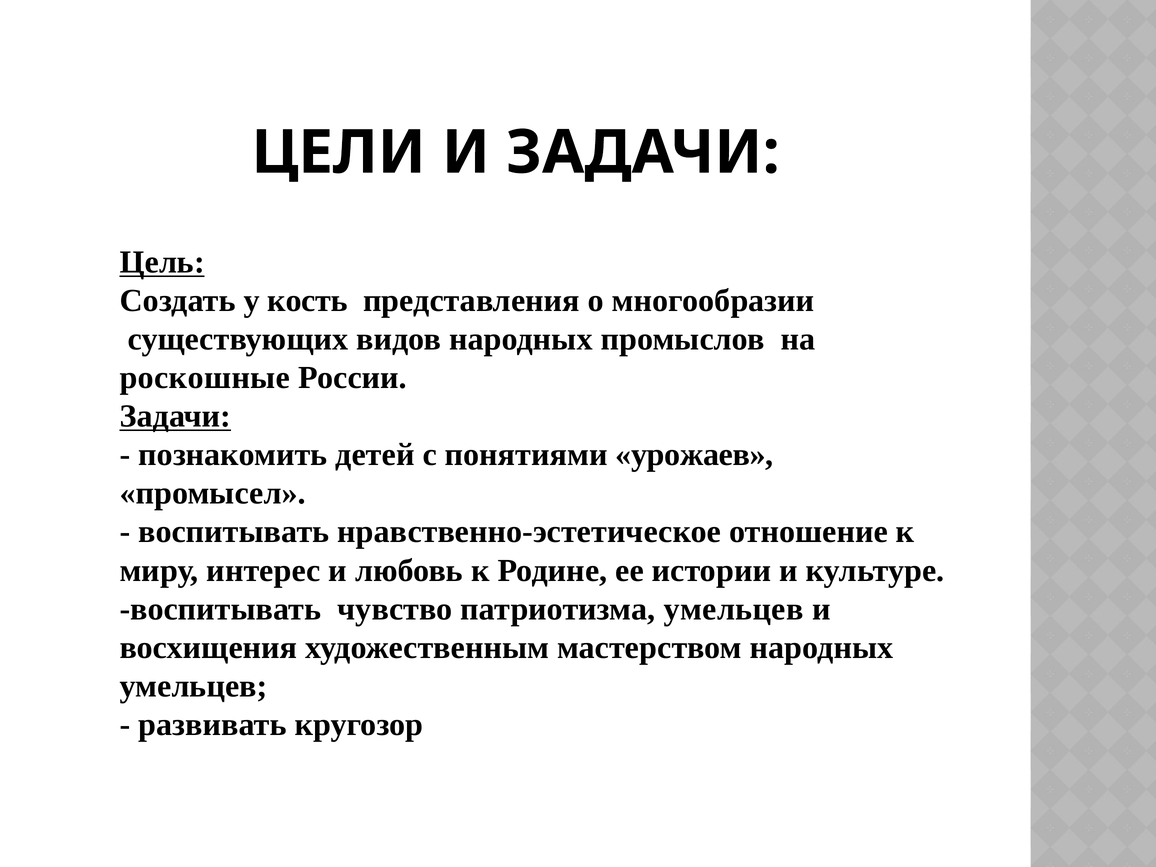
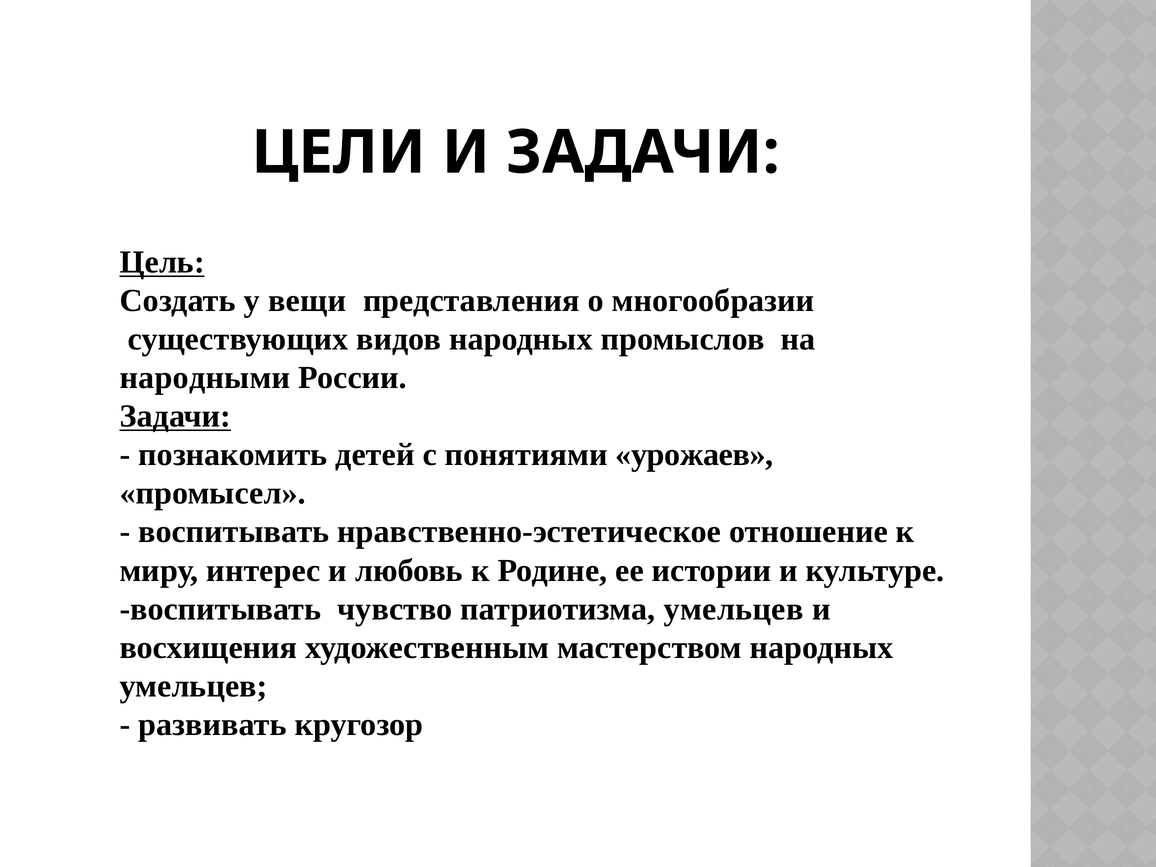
кость: кость -> вещи
роскошные: роскошные -> народными
